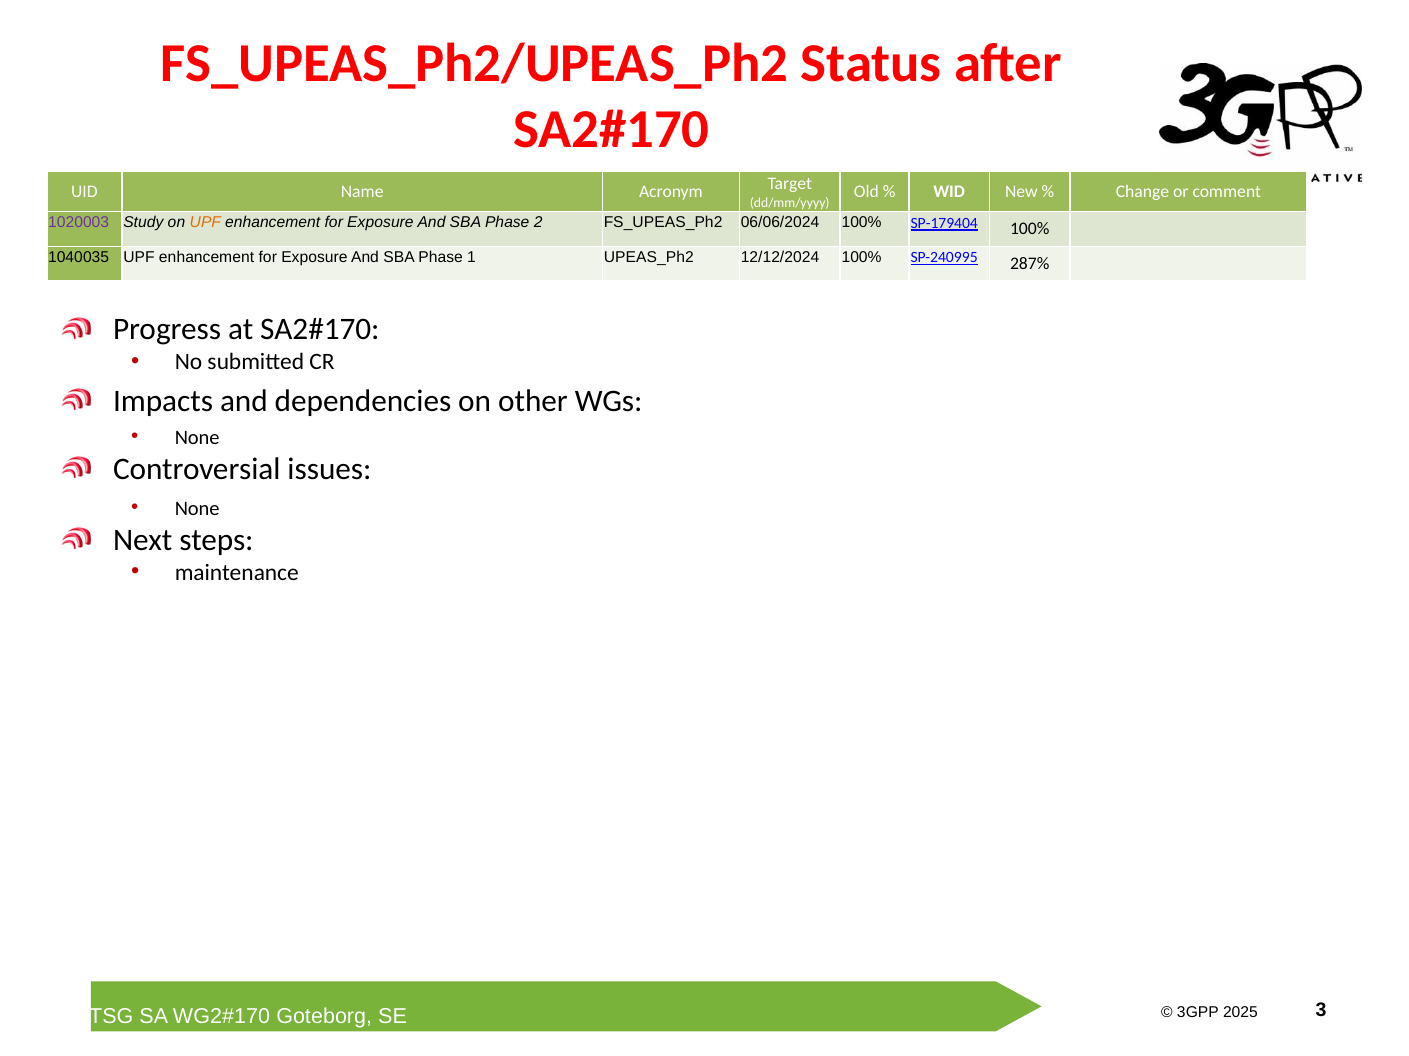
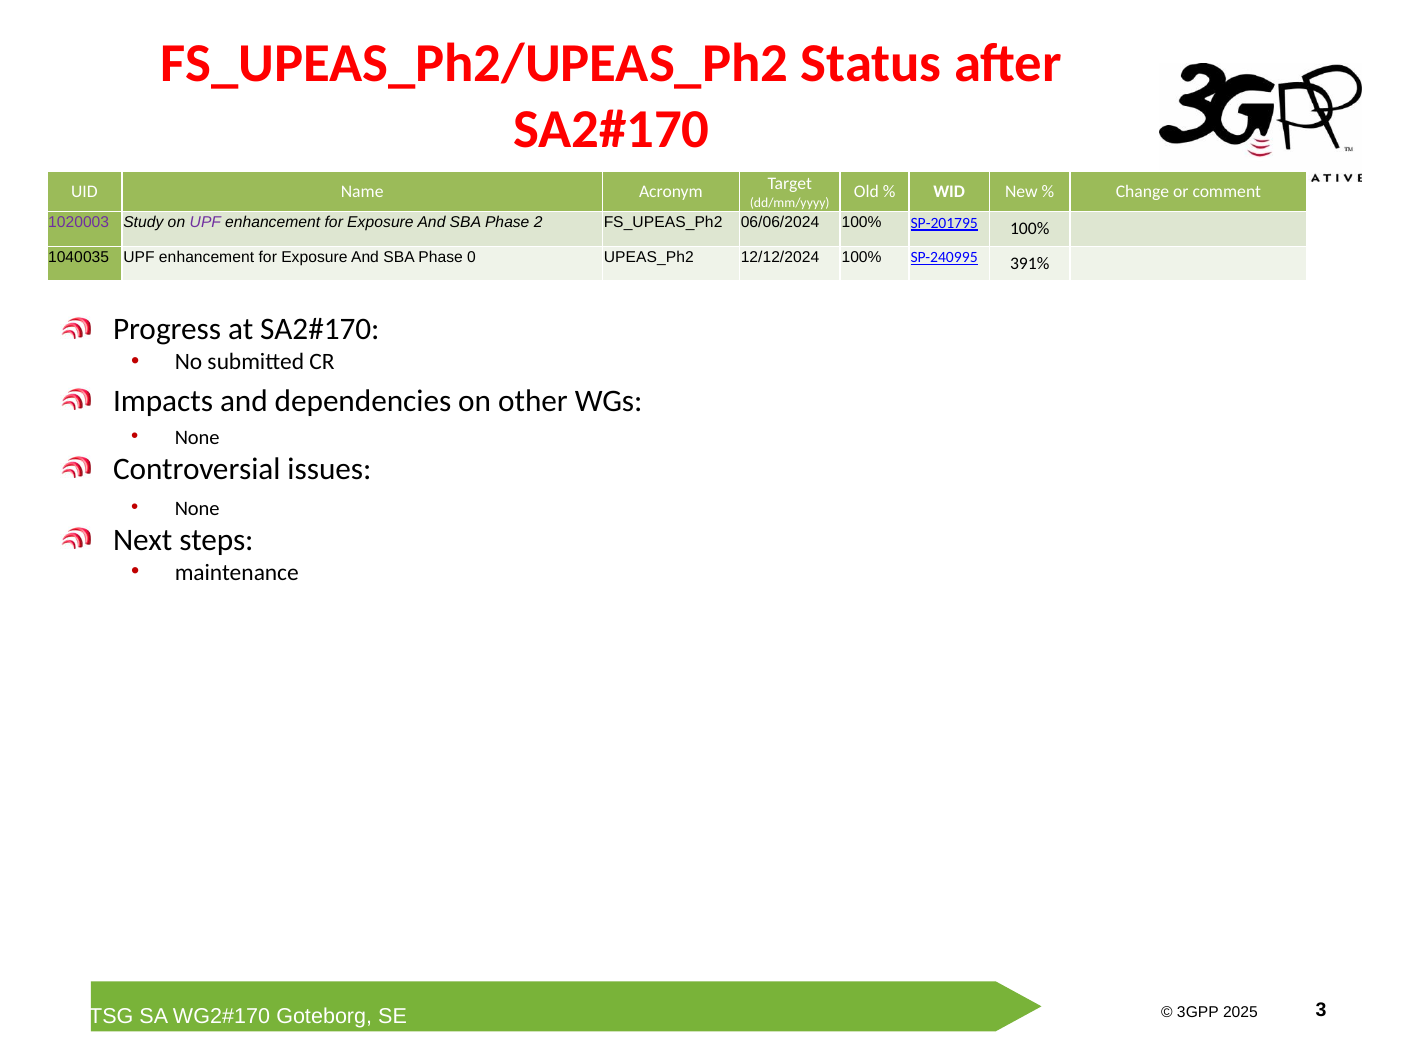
UPF at (205, 222) colour: orange -> purple
SP-179404: SP-179404 -> SP-201795
1: 1 -> 0
287%: 287% -> 391%
